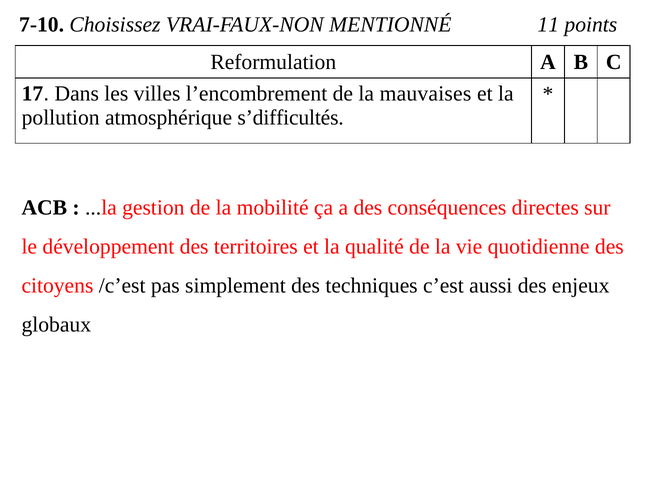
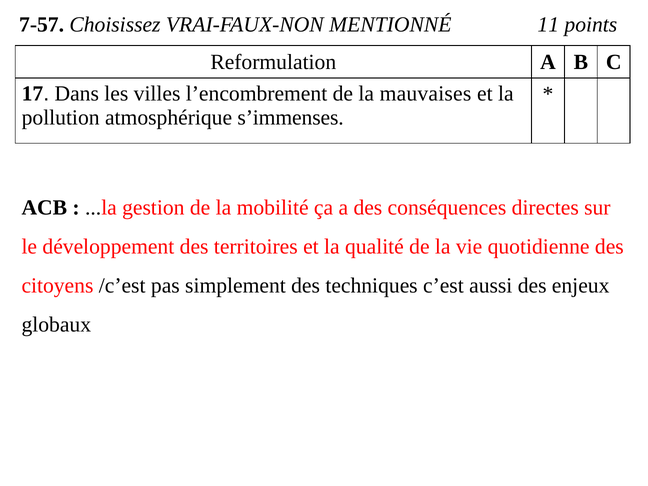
7-10: 7-10 -> 7-57
s’difficultés: s’difficultés -> s’immenses
